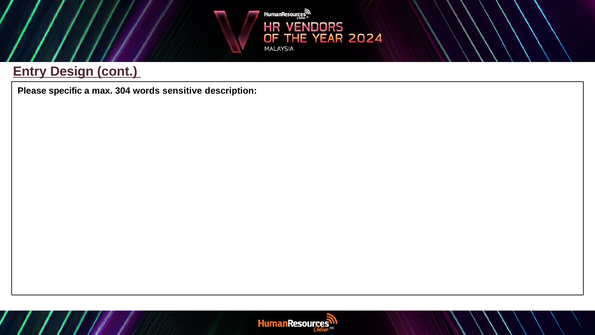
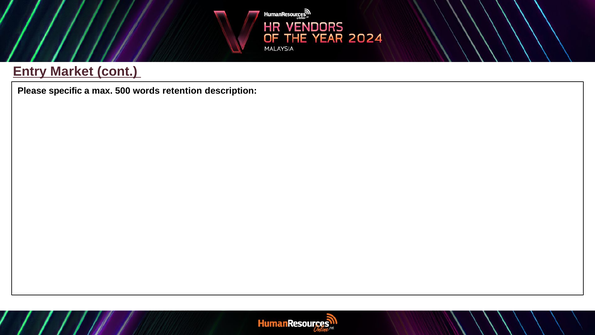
Design: Design -> Market
304: 304 -> 500
sensitive: sensitive -> retention
